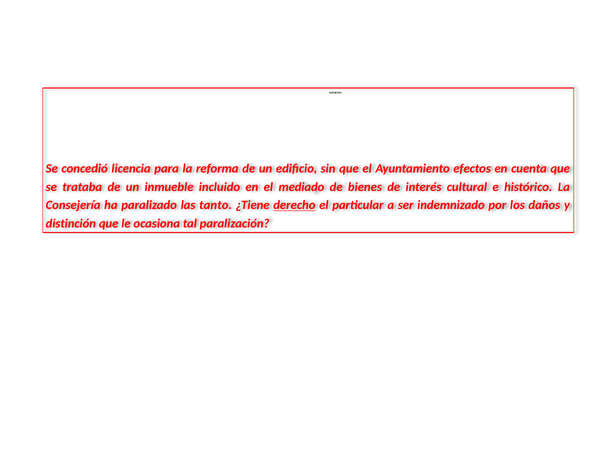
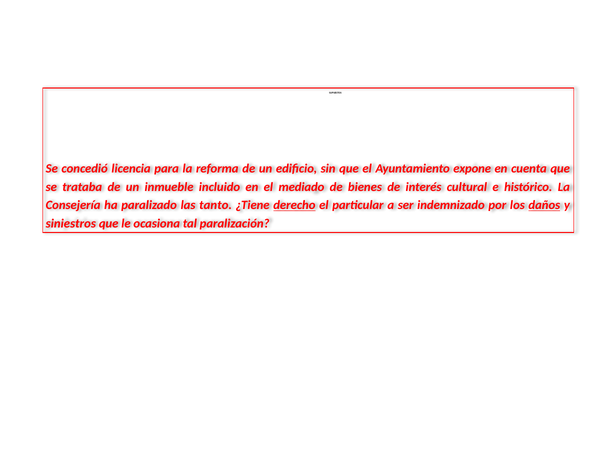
efectos: efectos -> expone
daños underline: none -> present
distinción: distinción -> siniestros
